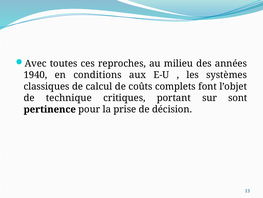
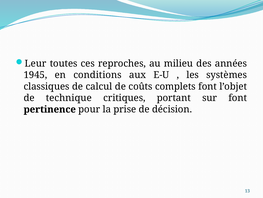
Avec: Avec -> Leur
1940: 1940 -> 1945
sur sont: sont -> font
